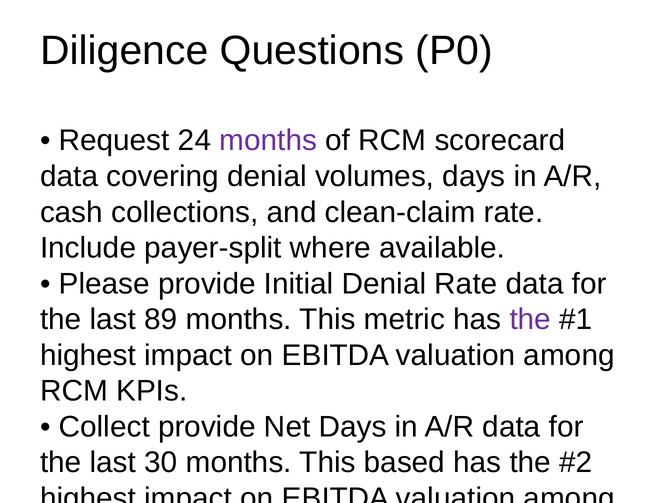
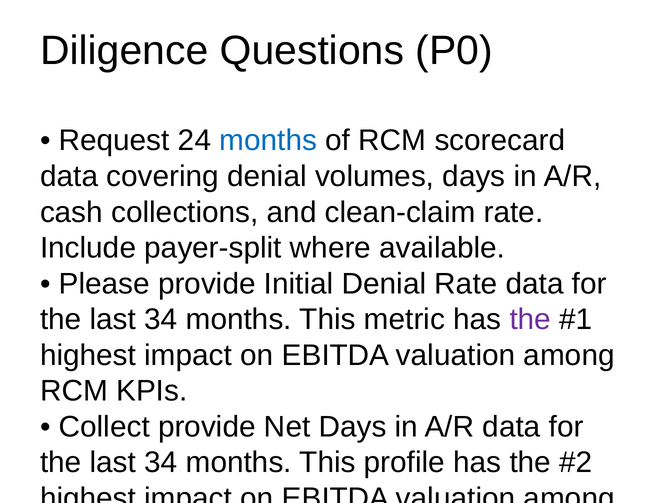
months at (268, 140) colour: purple -> blue
89 at (161, 319): 89 -> 34
30 at (161, 462): 30 -> 34
based: based -> profile
